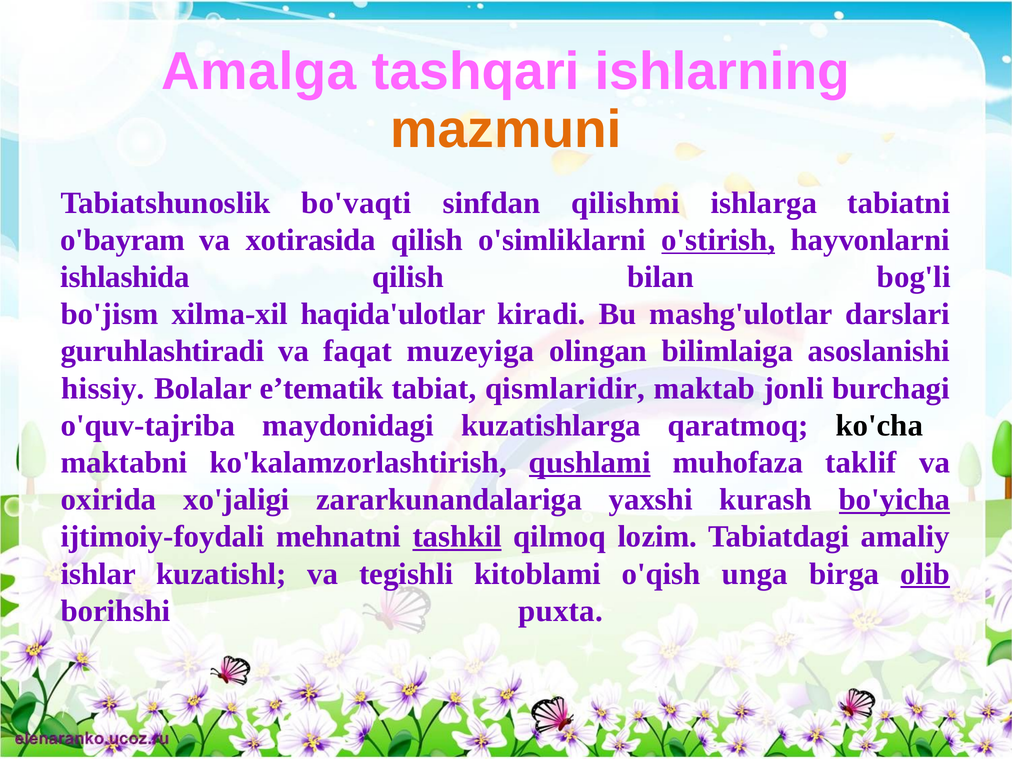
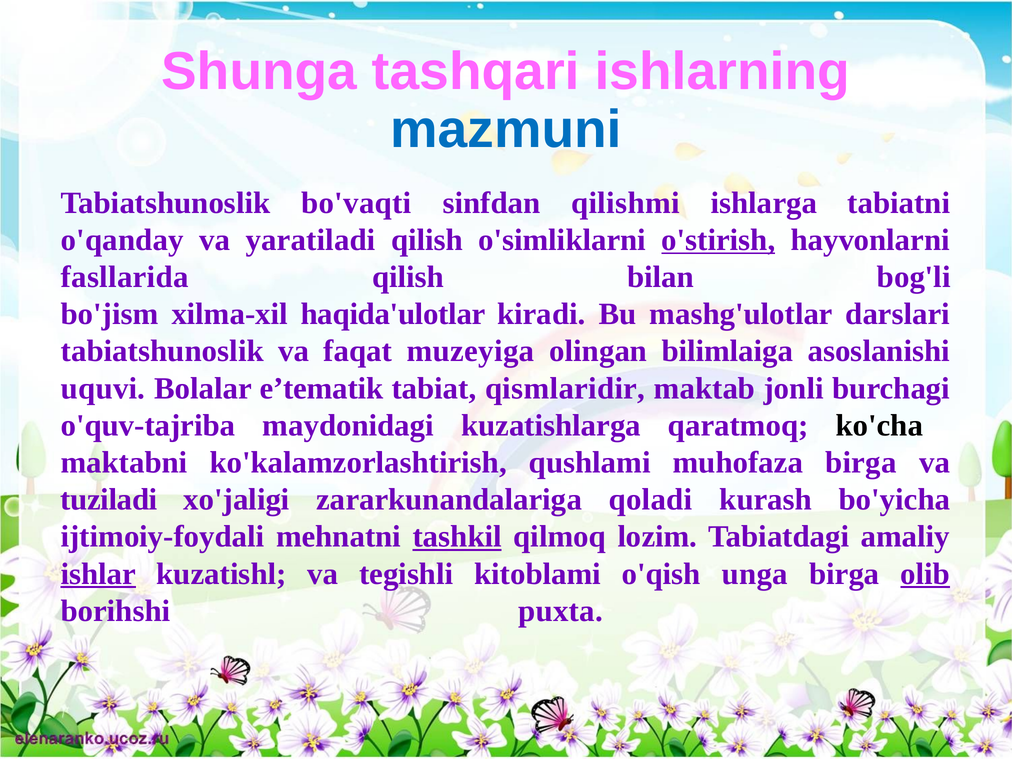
Amalga: Amalga -> Shunga
mazmuni colour: orange -> blue
o'bayram: o'bayram -> o'qanday
xotirasida: xotirasida -> yaratiladi
ishlashida: ishlashida -> fasllarida
guruhlashtiradi at (162, 351): guruhlashtiradi -> tabiatshunoslik
hissiy: hissiy -> uquvi
qushlami underline: present -> none
muhofaza taklif: taklif -> birga
oxirida: oxirida -> tuziladi
yaxshi: yaxshi -> qoladi
bo'yicha underline: present -> none
ishlar underline: none -> present
